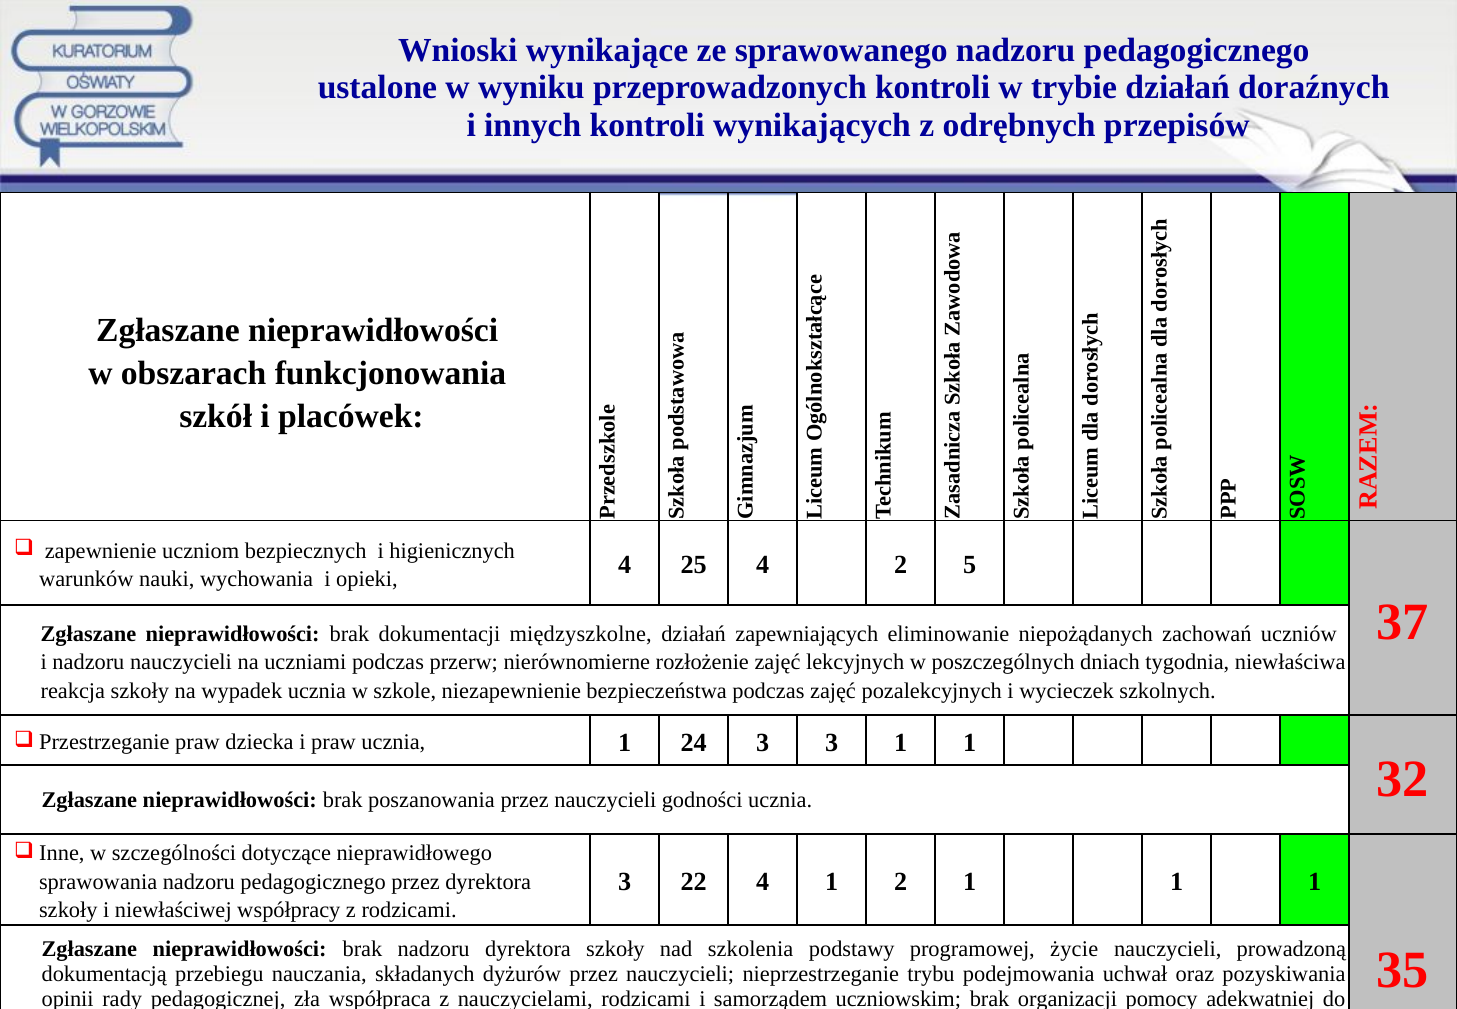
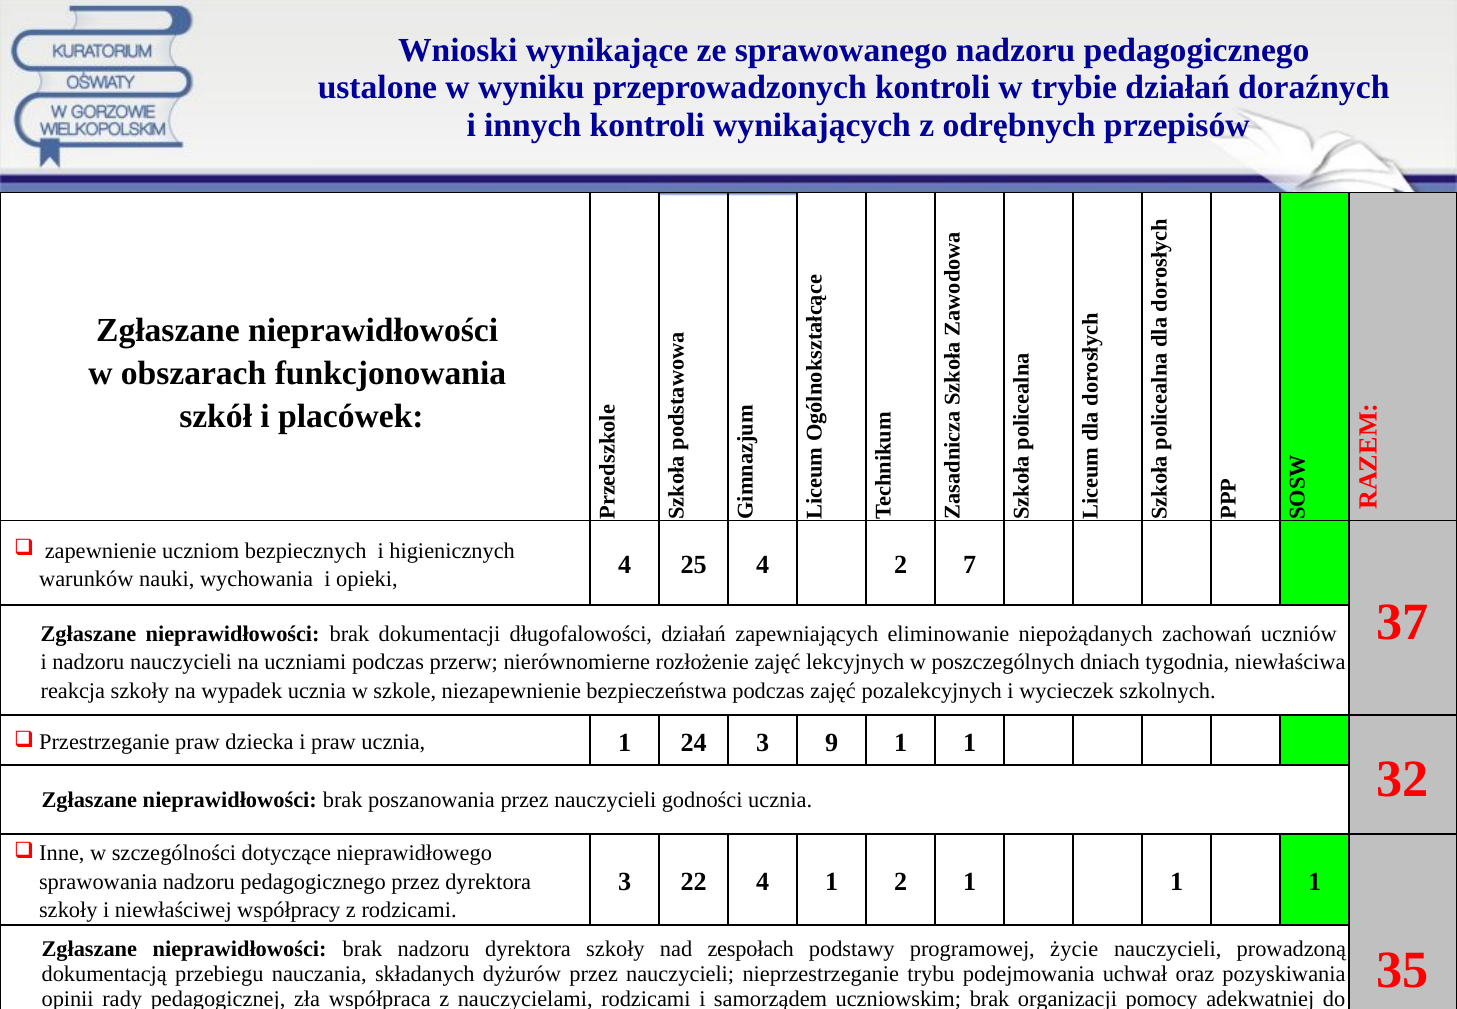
5: 5 -> 7
międzyszkolne: międzyszkolne -> długofalowości
3 3: 3 -> 9
szkolenia: szkolenia -> zespołach
